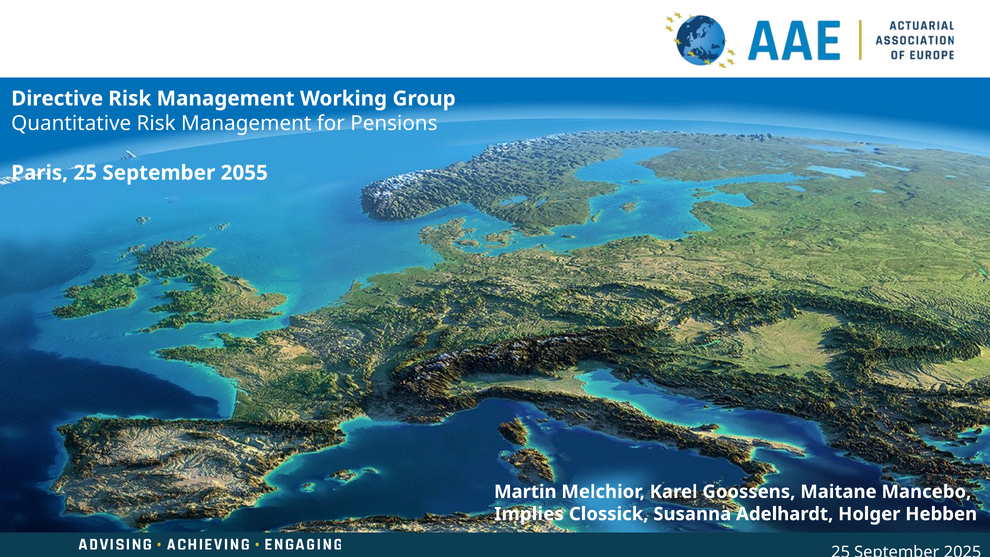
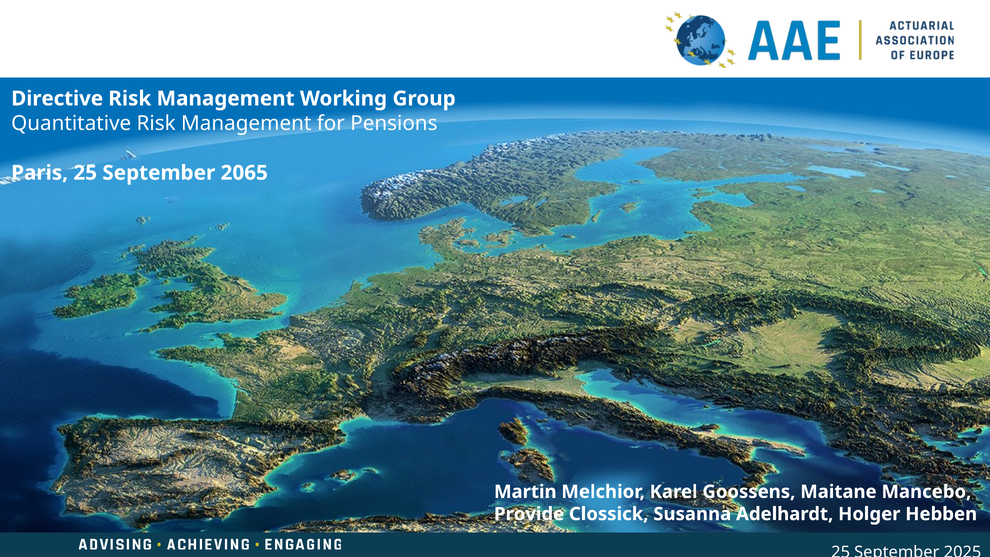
2055: 2055 -> 2065
Implies: Implies -> Provide
